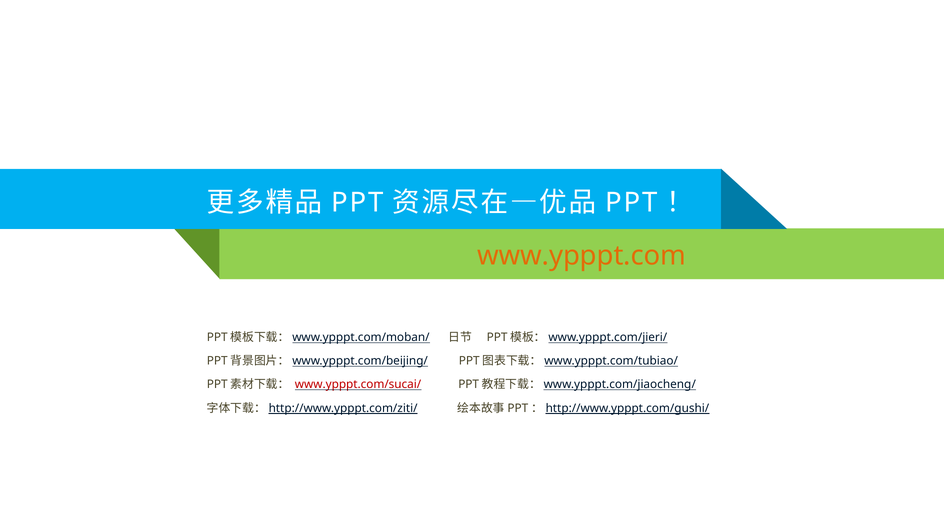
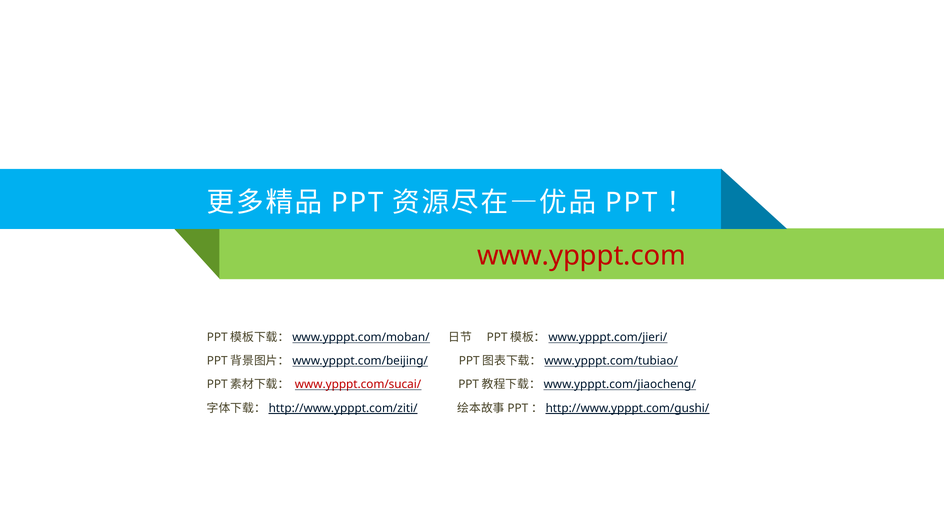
www.ypppt.com colour: orange -> red
